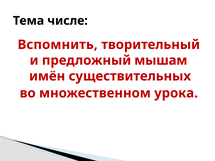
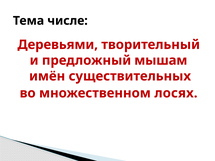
Вспомнить: Вспомнить -> Деревьями
урока: урока -> лосях
